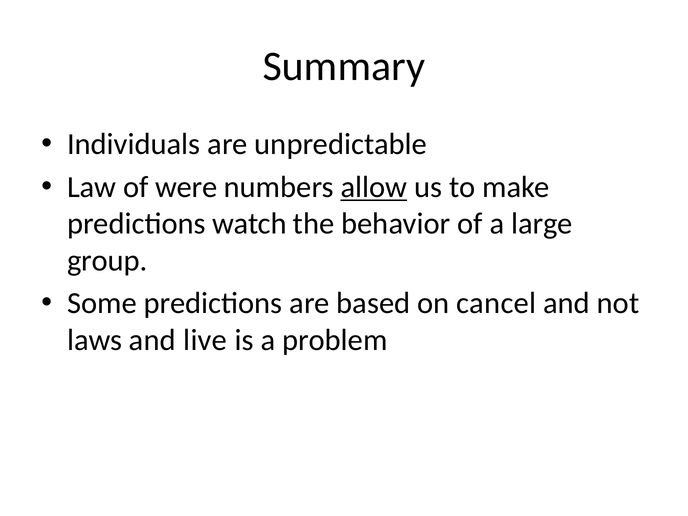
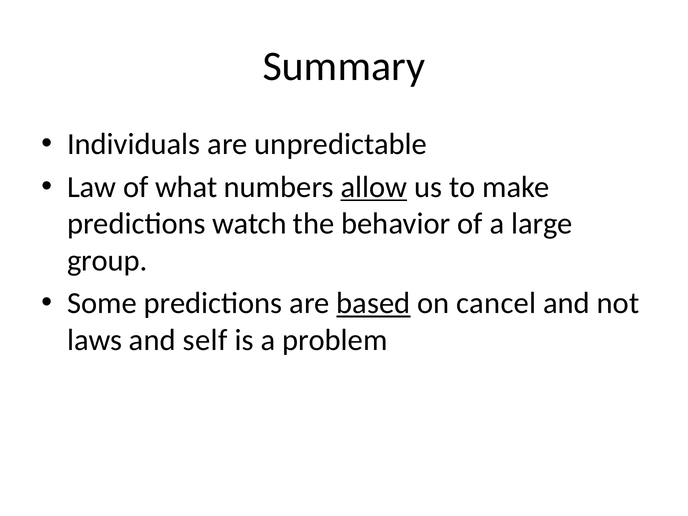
were: were -> what
based underline: none -> present
live: live -> self
